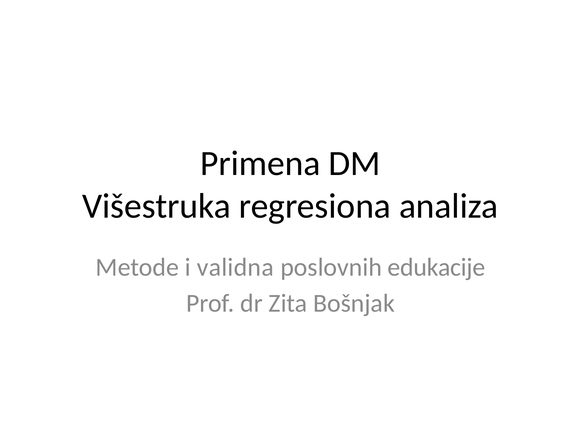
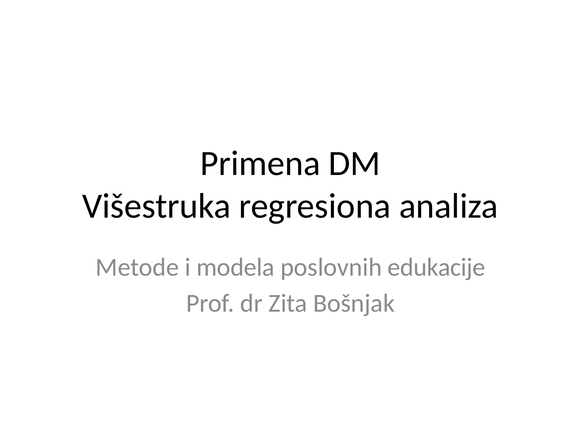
validna: validna -> modela
